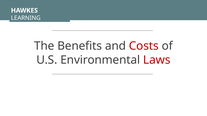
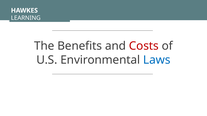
Laws colour: red -> blue
